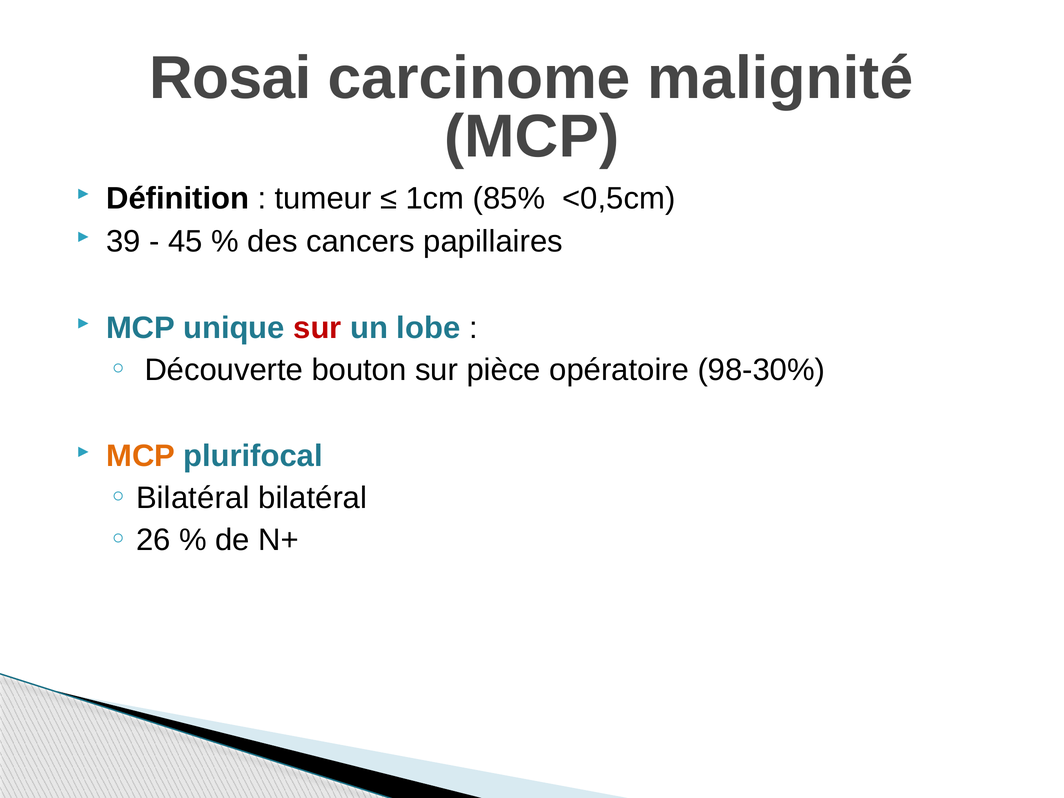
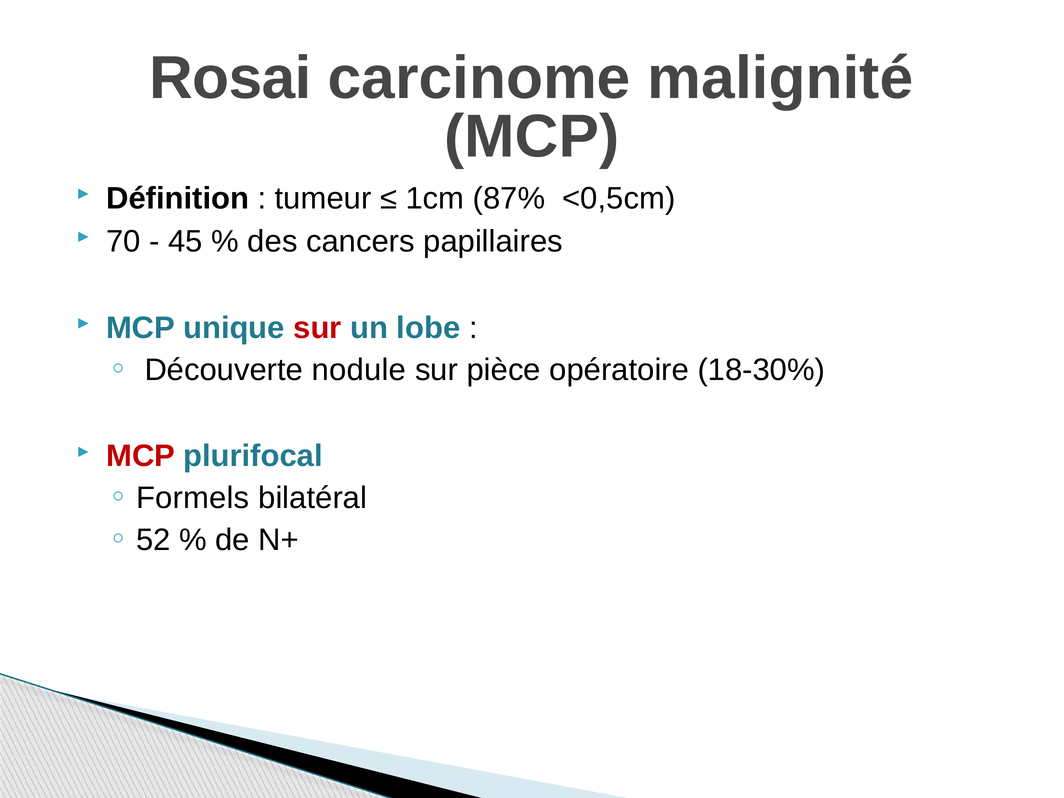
85%: 85% -> 87%
39: 39 -> 70
bouton: bouton -> nodule
98-30%: 98-30% -> 18-30%
MCP at (141, 456) colour: orange -> red
Bilatéral at (193, 498): Bilatéral -> Formels
26: 26 -> 52
